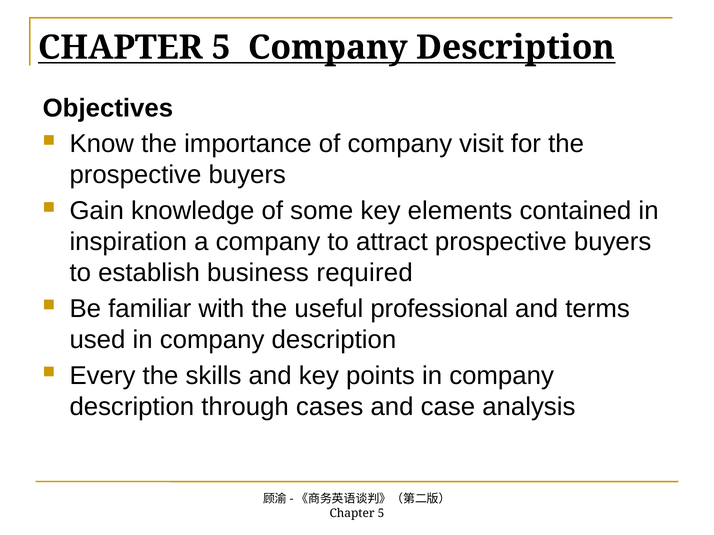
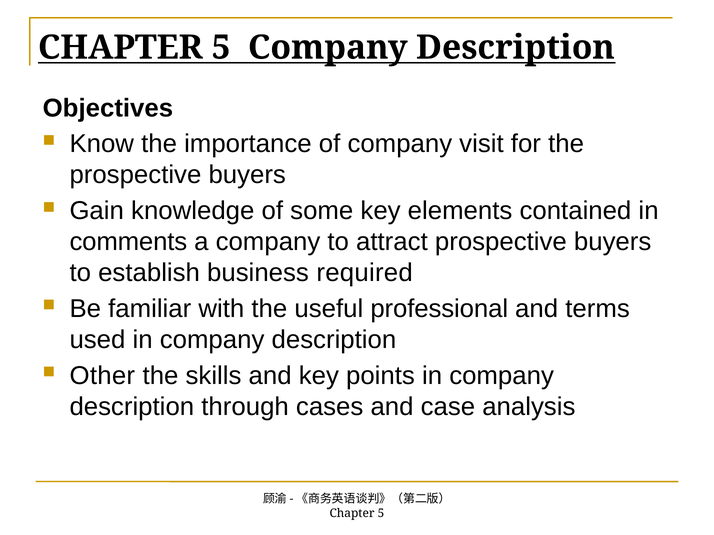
inspiration: inspiration -> comments
Every: Every -> Other
